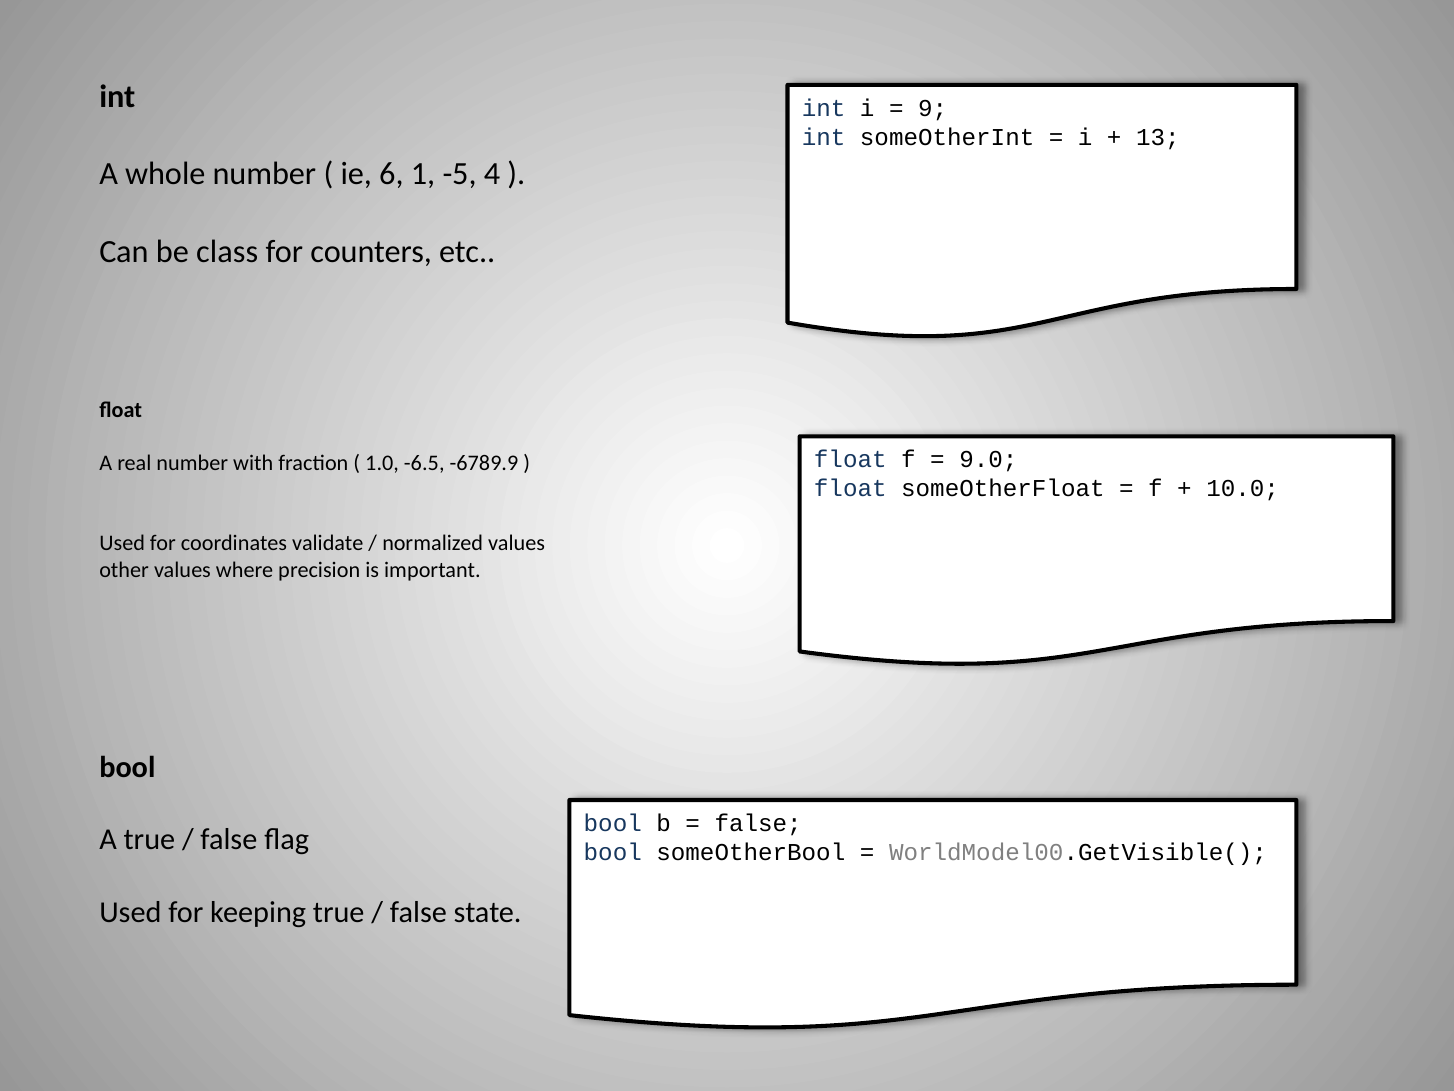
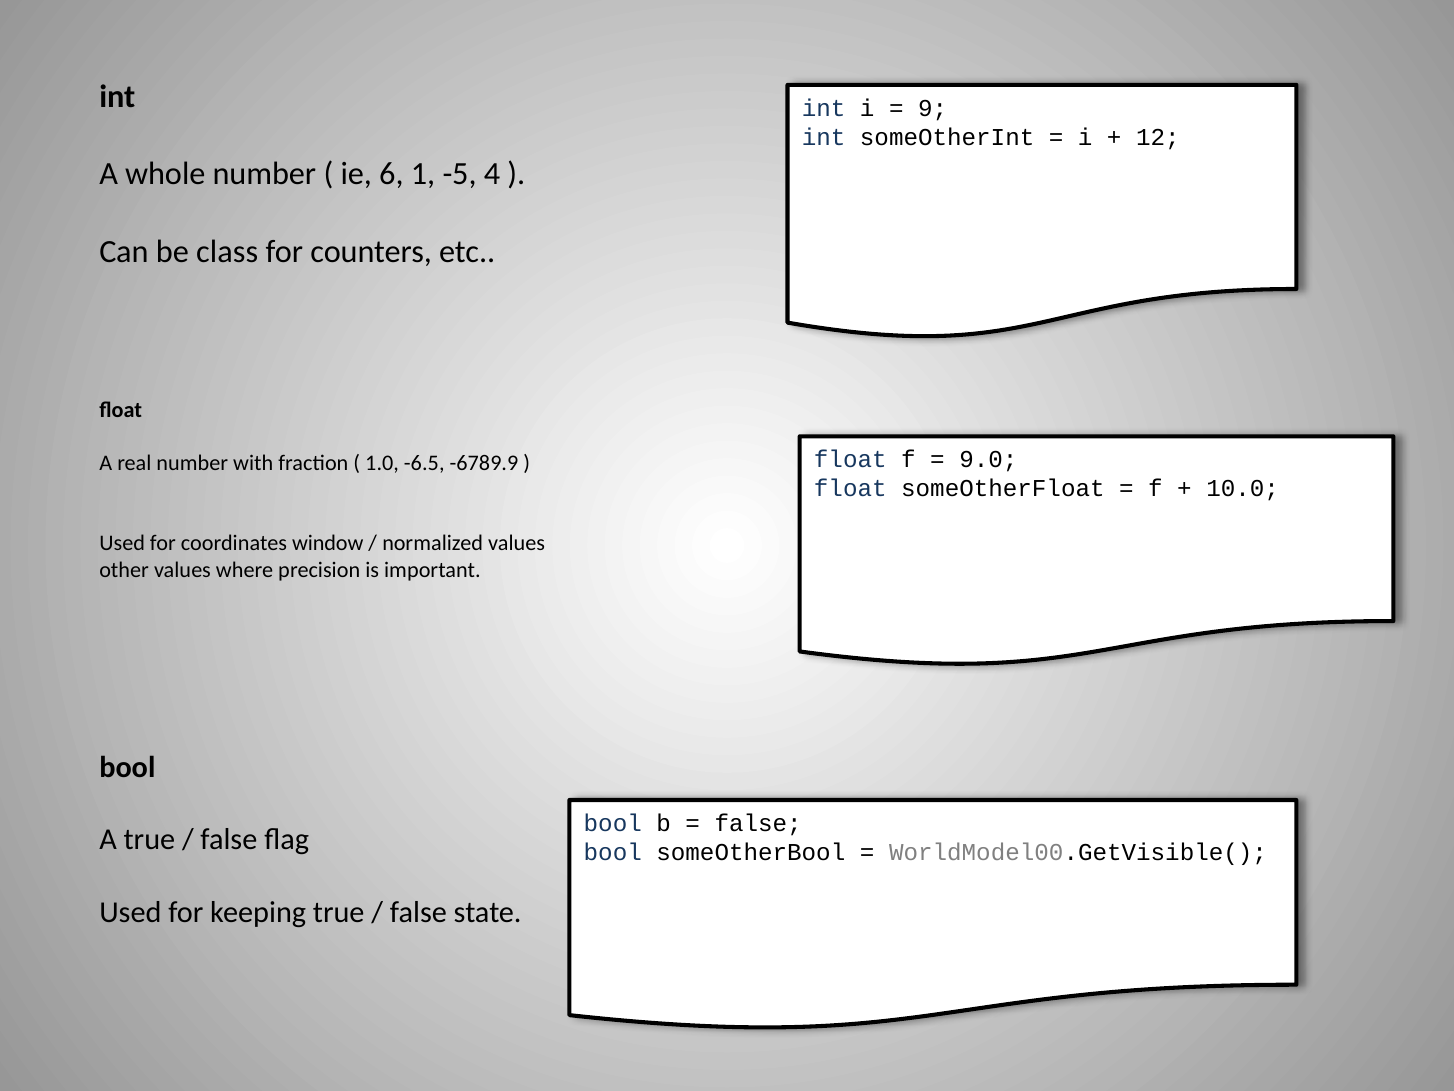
13: 13 -> 12
validate: validate -> window
